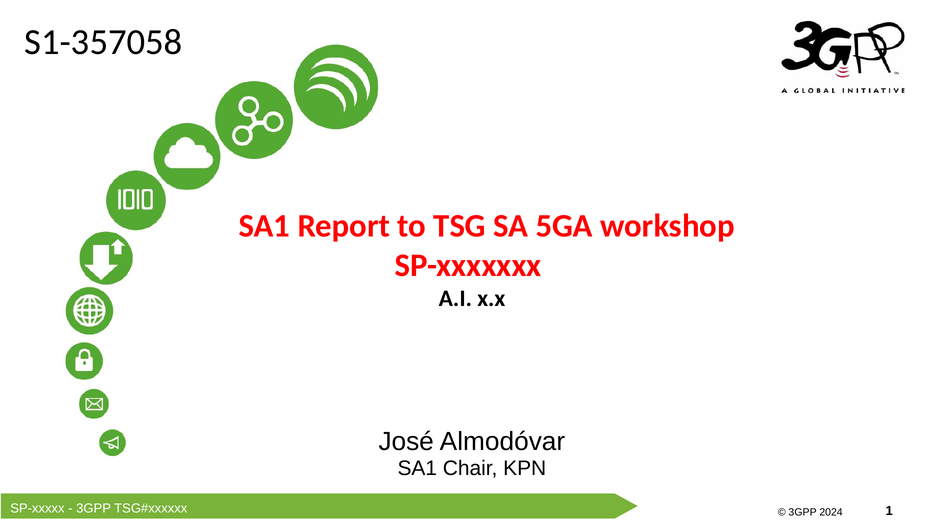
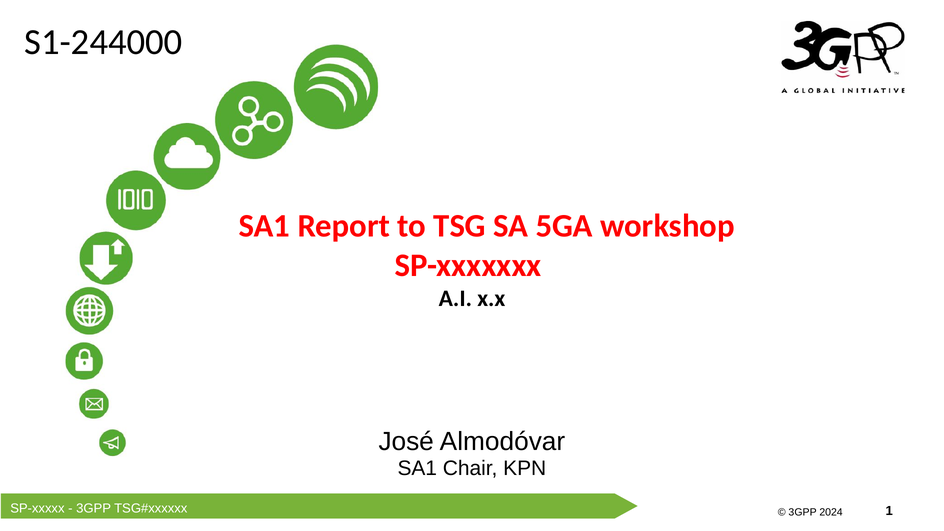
S1-357058: S1-357058 -> S1-244000
